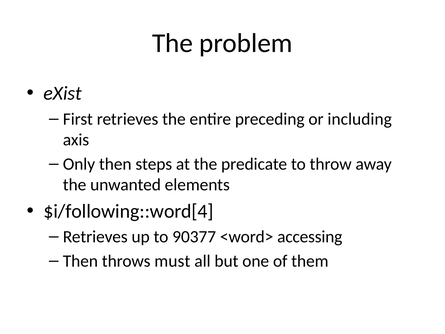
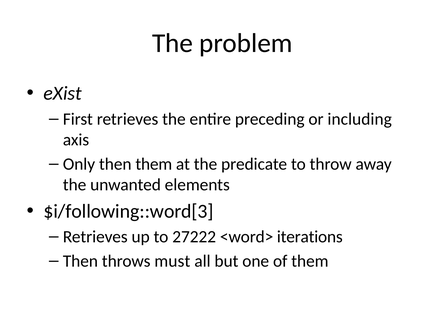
then steps: steps -> them
$i/following::word[4: $i/following::word[4 -> $i/following::word[3
90377: 90377 -> 27222
accessing: accessing -> iterations
